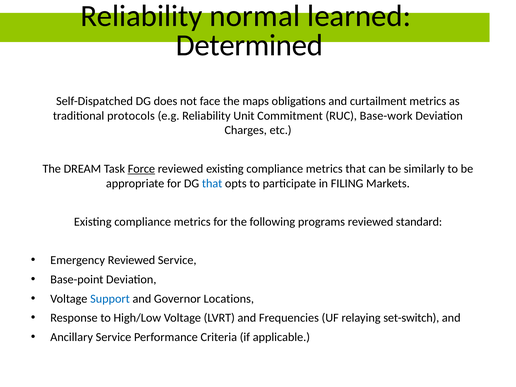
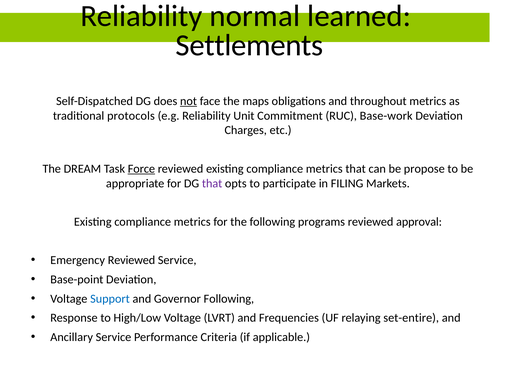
Determined: Determined -> Settlements
not underline: none -> present
curtailment: curtailment -> throughout
similarly: similarly -> propose
that at (212, 183) colour: blue -> purple
standard: standard -> approval
Governor Locations: Locations -> Following
set-switch: set-switch -> set-entire
